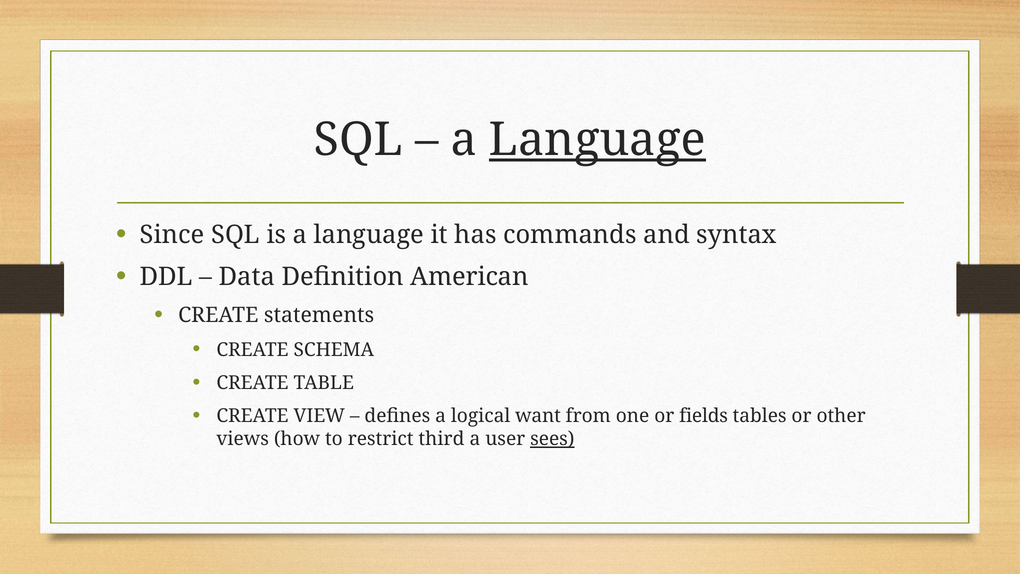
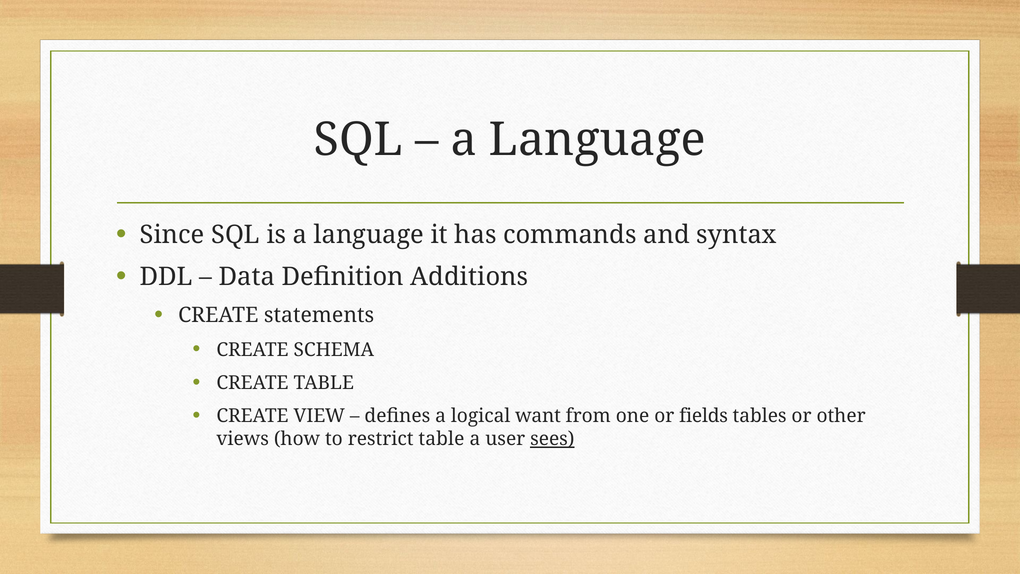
Language at (597, 140) underline: present -> none
American: American -> Additions
restrict third: third -> table
